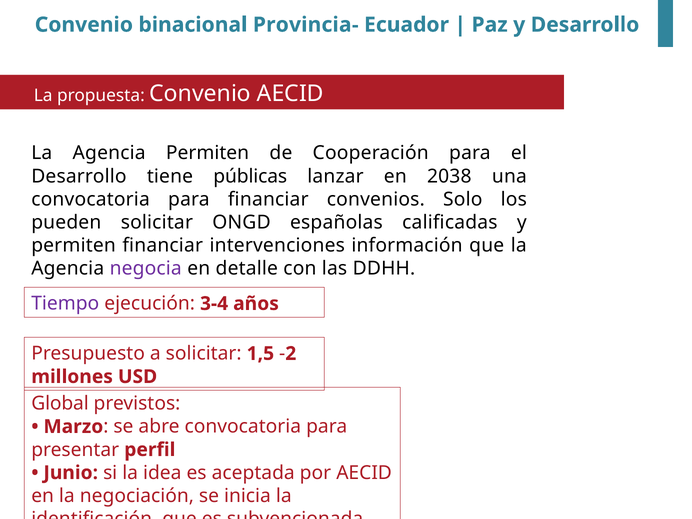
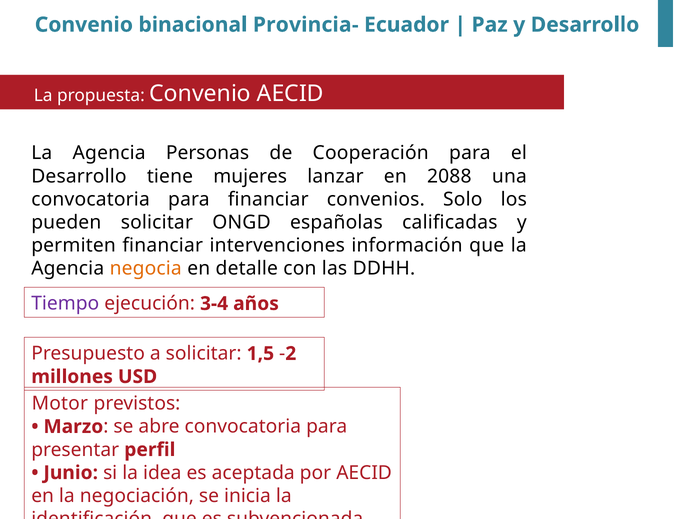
Agencia Permiten: Permiten -> Personas
públicas: públicas -> mujeres
2038: 2038 -> 2088
negocia colour: purple -> orange
Global: Global -> Motor
